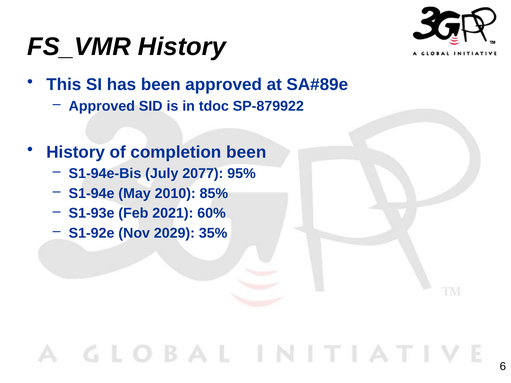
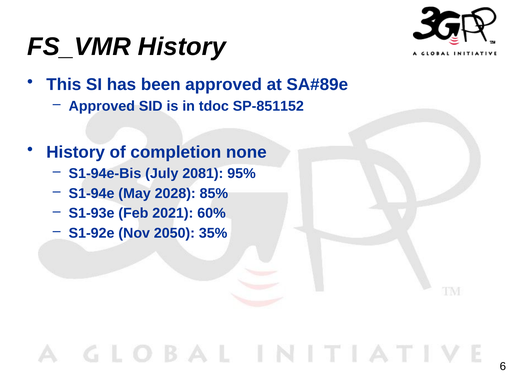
SP-879922: SP-879922 -> SP-851152
completion been: been -> none
2077: 2077 -> 2081
2010: 2010 -> 2028
2029: 2029 -> 2050
